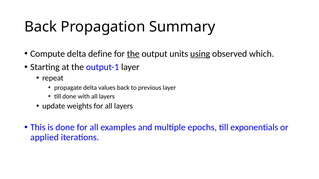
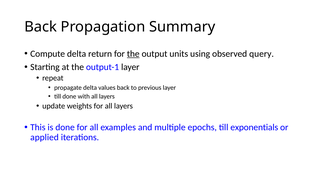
define: define -> return
using underline: present -> none
which: which -> query
